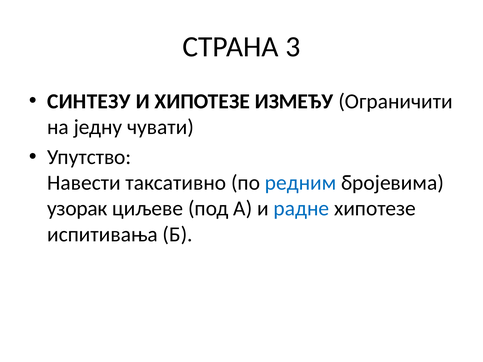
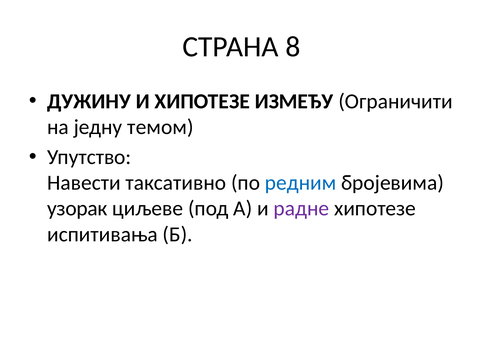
3: 3 -> 8
СИНТЕЗУ: СИНТЕЗУ -> ДУЖИНУ
чувати: чувати -> темом
радне colour: blue -> purple
